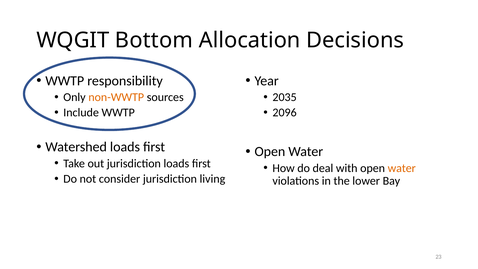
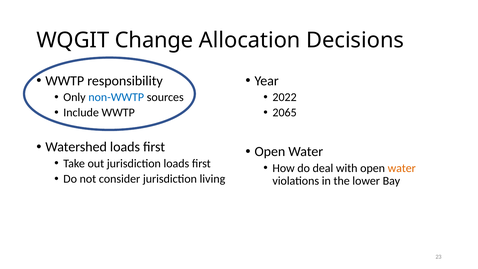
Bottom: Bottom -> Change
non-WWTP colour: orange -> blue
2035: 2035 -> 2022
2096: 2096 -> 2065
